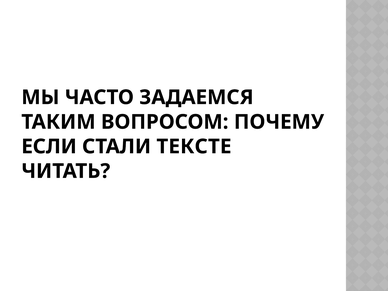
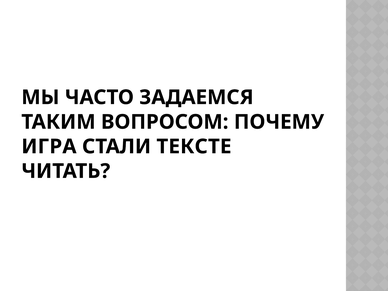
ЕСЛИ: ЕСЛИ -> ИГРА
